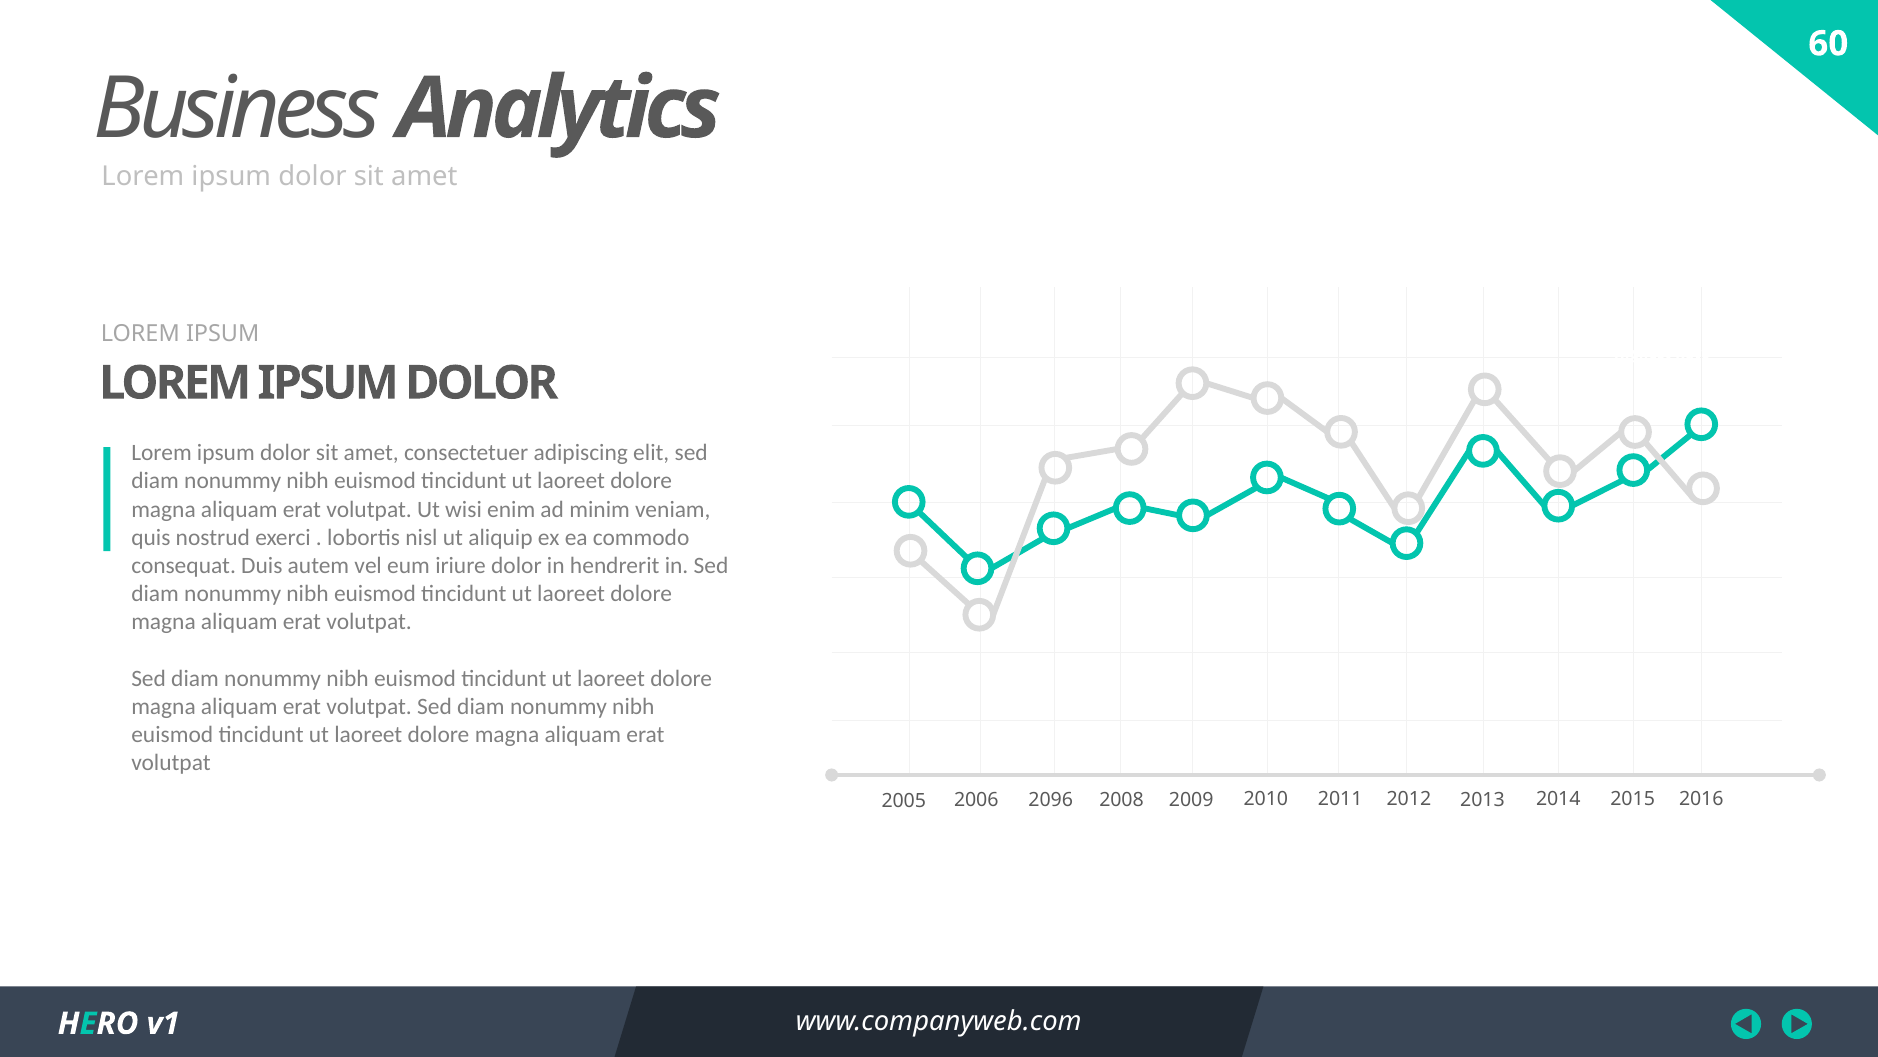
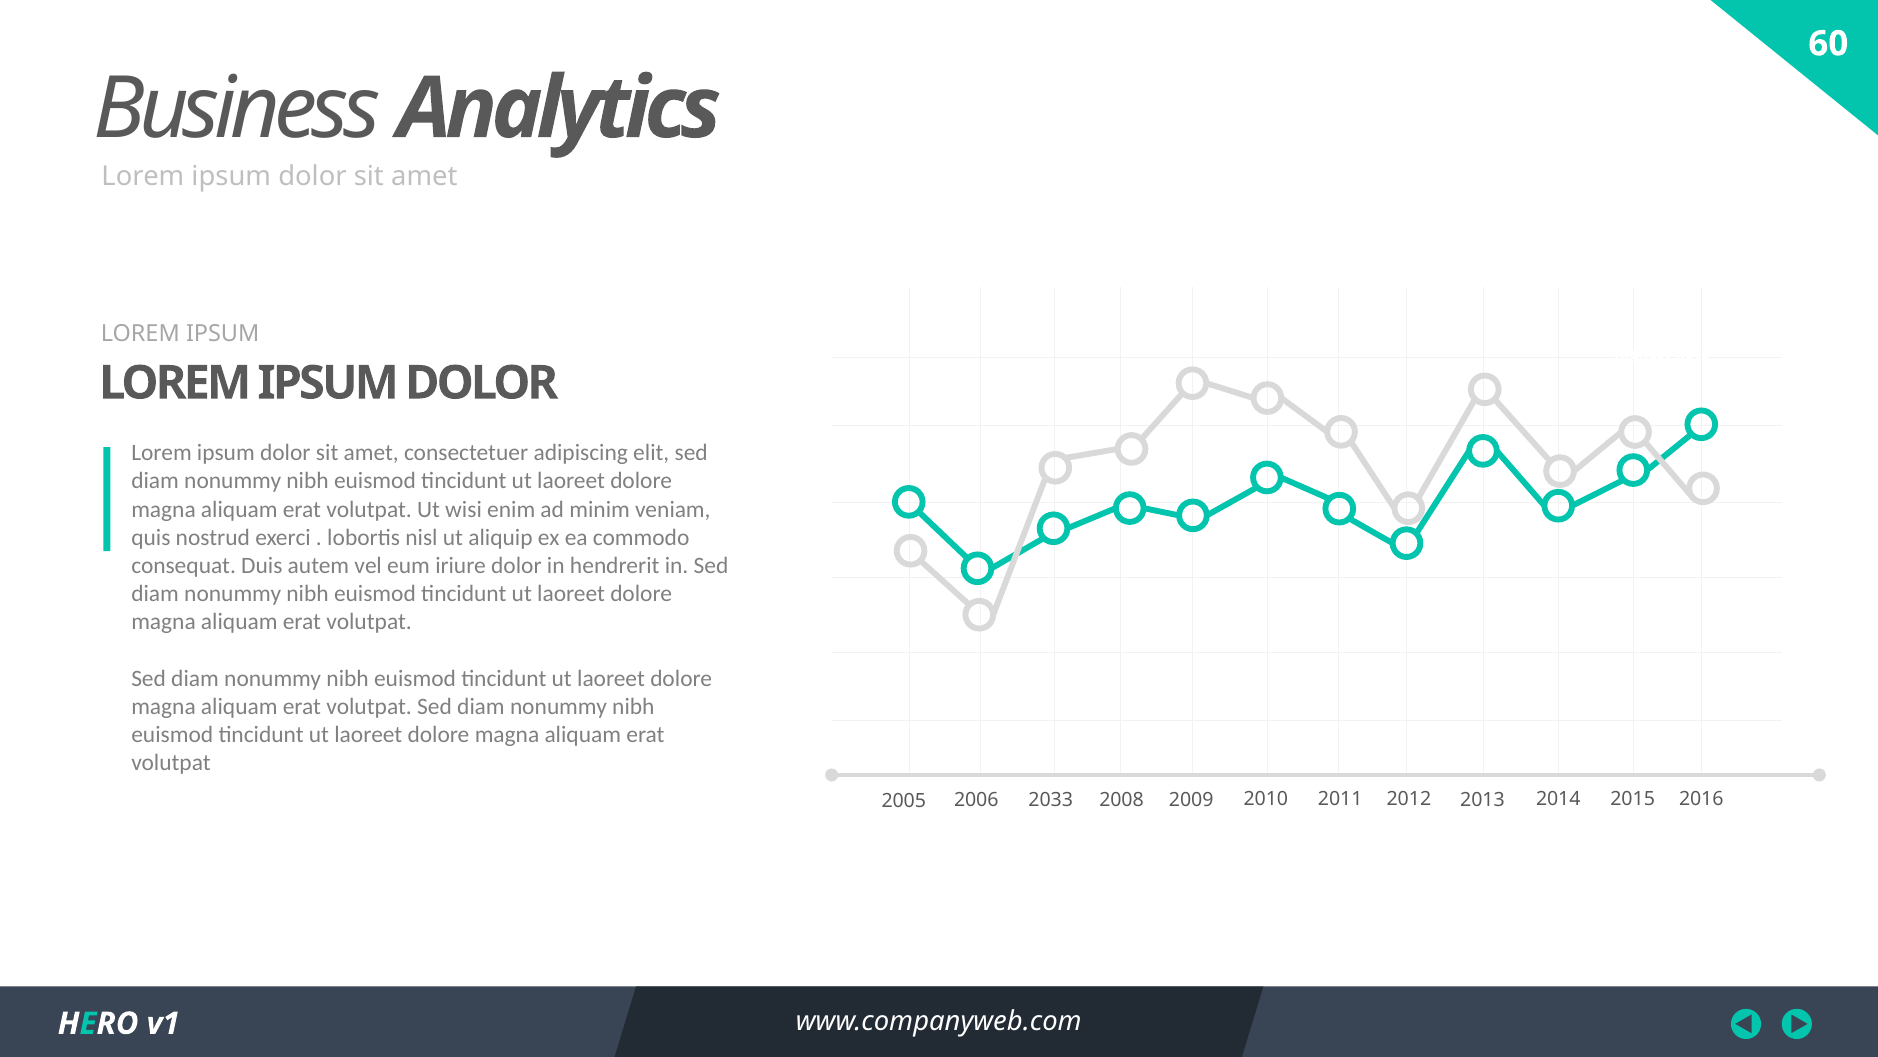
2096: 2096 -> 2033
